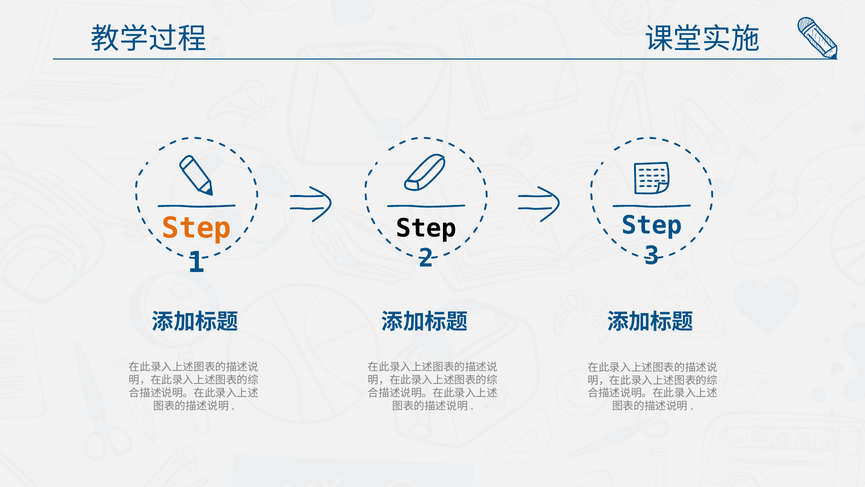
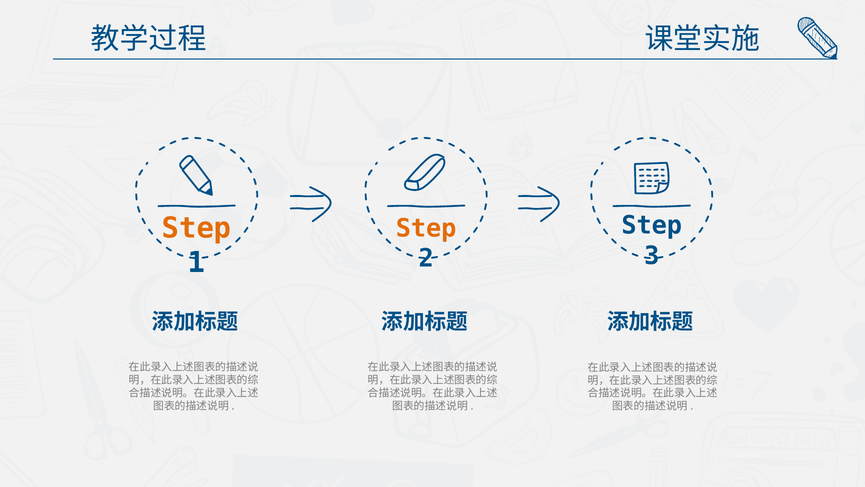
Step at (426, 228) colour: black -> orange
